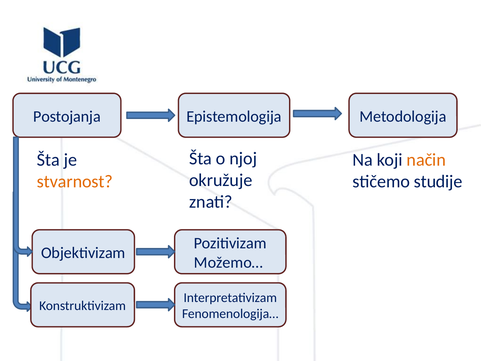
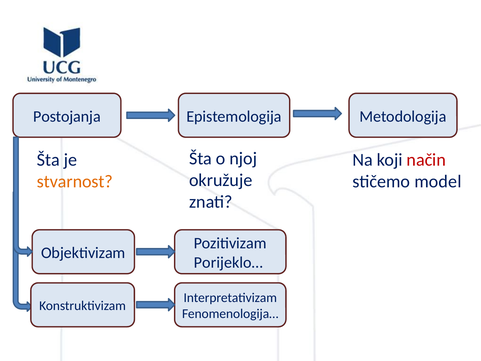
način colour: orange -> red
studije: studije -> model
Možemo…: Možemo… -> Porijeklo…
